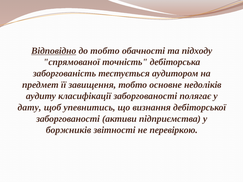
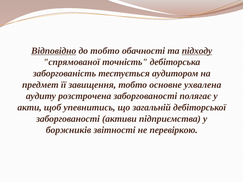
підходу underline: none -> present
недоліків: недоліків -> ухвалена
класифікації: класифікації -> розстрочена
дату: дату -> акти
визнання: визнання -> загальній
